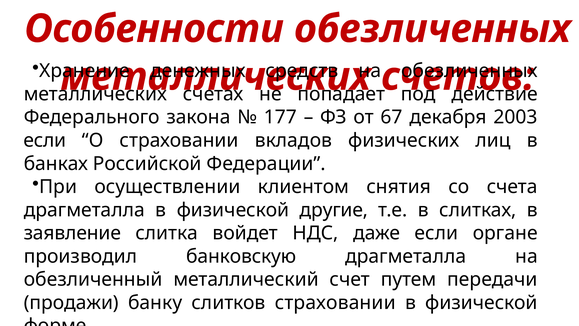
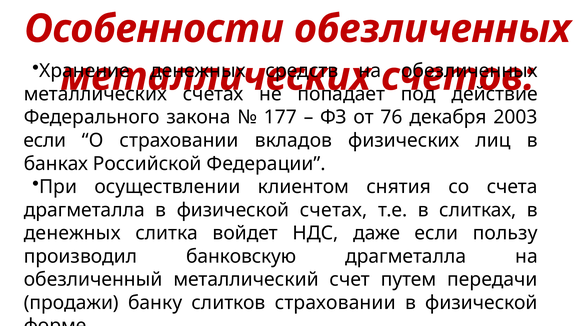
67: 67 -> 76
физической другие: другие -> счетах
заявление at (72, 233): заявление -> денежных
органе: органе -> пользу
